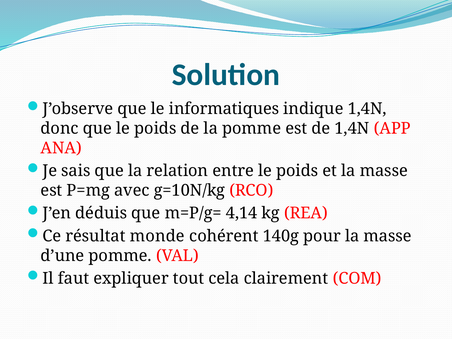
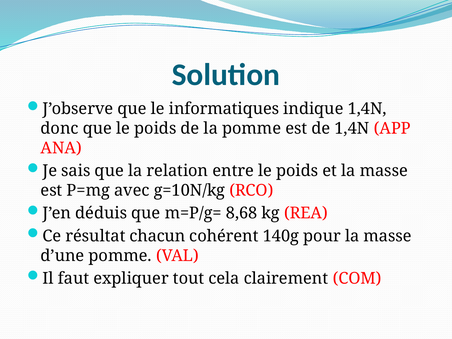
4,14: 4,14 -> 8,68
monde: monde -> chacun
